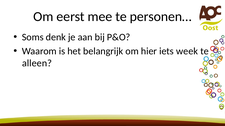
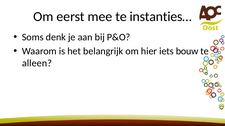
personen…: personen… -> instanties…
week: week -> bouw
